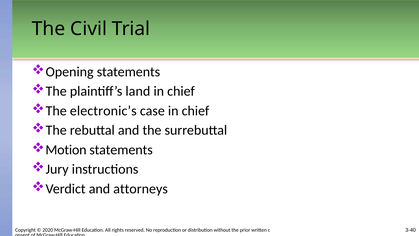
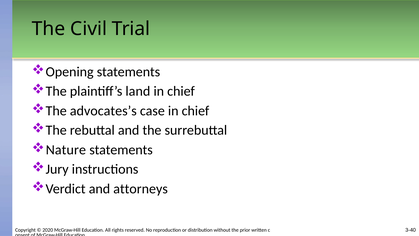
electronic’s: electronic’s -> advocates’s
Motion: Motion -> Nature
